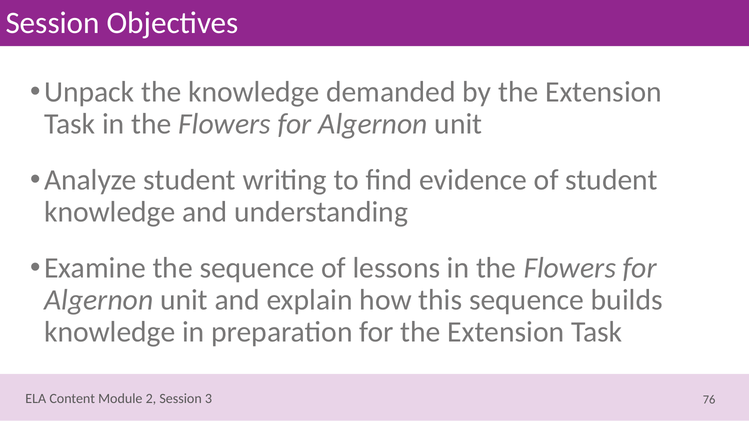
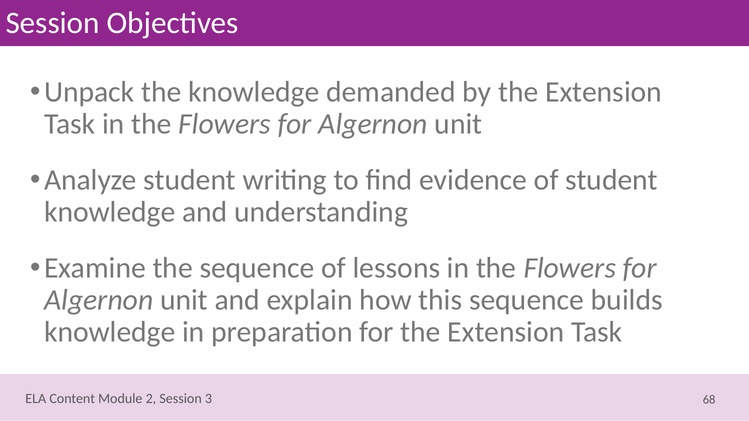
76: 76 -> 68
